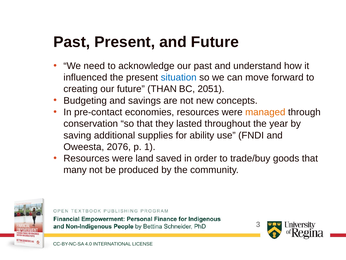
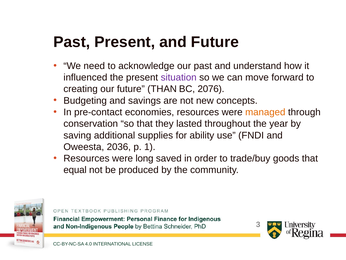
situation colour: blue -> purple
2051: 2051 -> 2076
2076: 2076 -> 2036
land: land -> long
many: many -> equal
